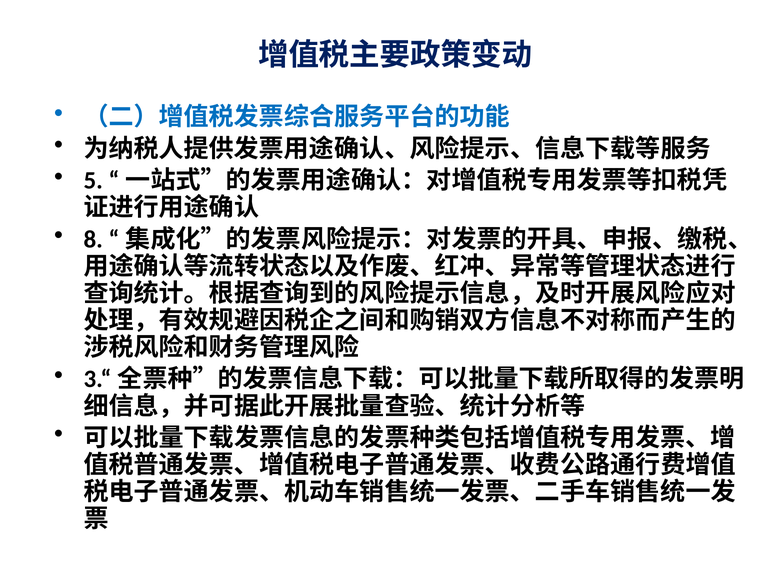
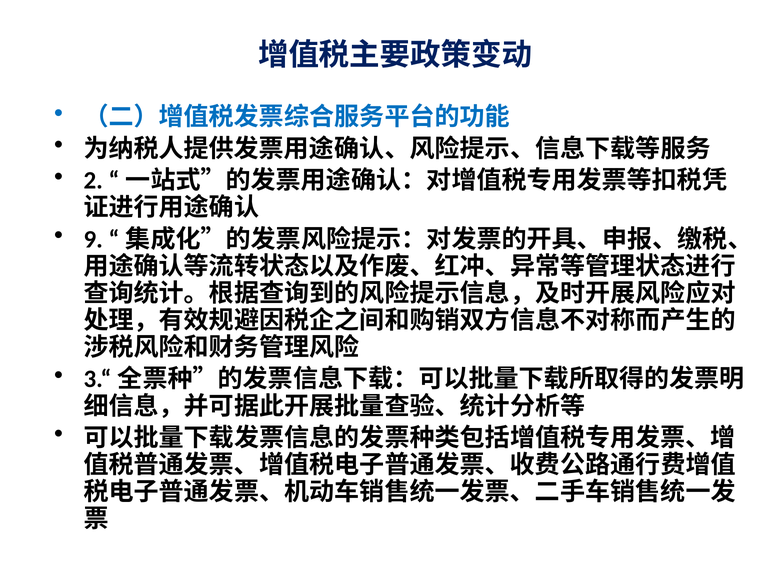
5: 5 -> 2
8: 8 -> 9
